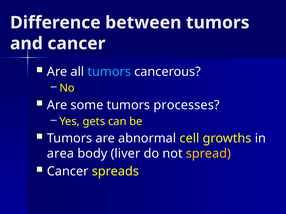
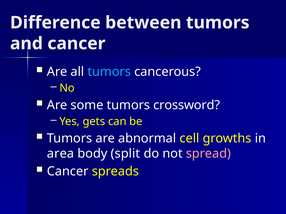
processes: processes -> crossword
liver: liver -> split
spread colour: yellow -> pink
